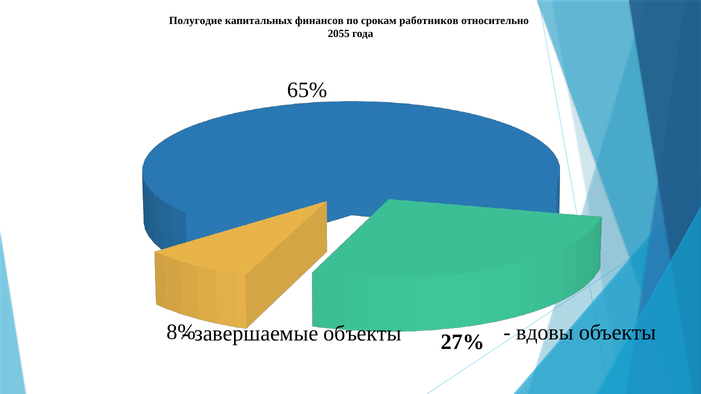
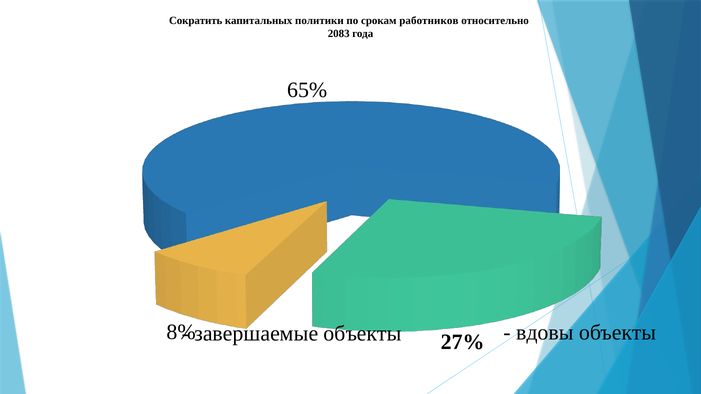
Полугодие: Полугодие -> Сократить
финансов: финансов -> политики
2055: 2055 -> 2083
